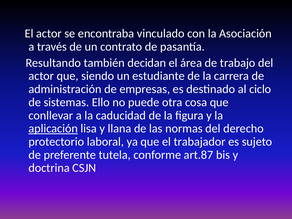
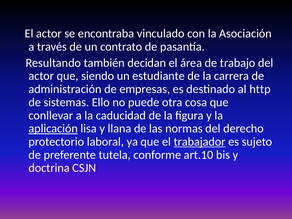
ciclo: ciclo -> http
trabajador underline: none -> present
art.87: art.87 -> art.10
